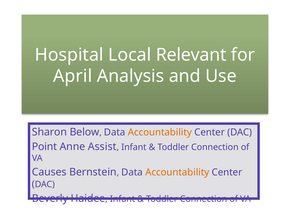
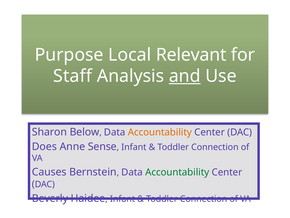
Hospital: Hospital -> Purpose
April: April -> Staff
and underline: none -> present
Point: Point -> Does
Assist: Assist -> Sense
Accountability at (177, 172) colour: orange -> green
